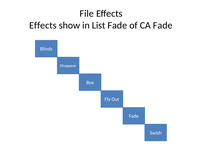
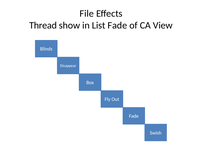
Effects at (43, 25): Effects -> Thread
CA Fade: Fade -> View
